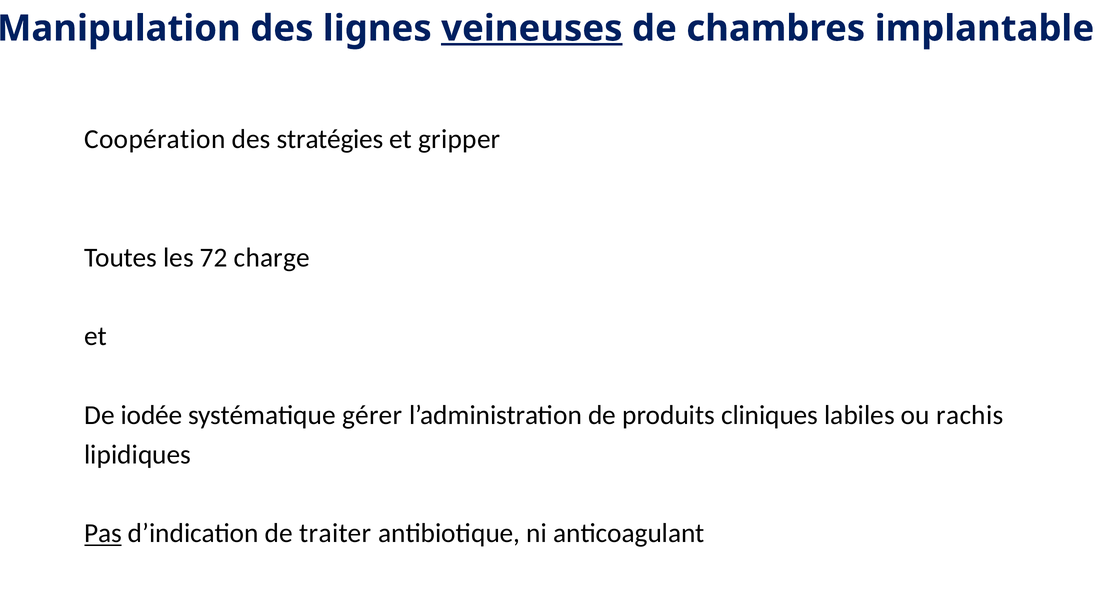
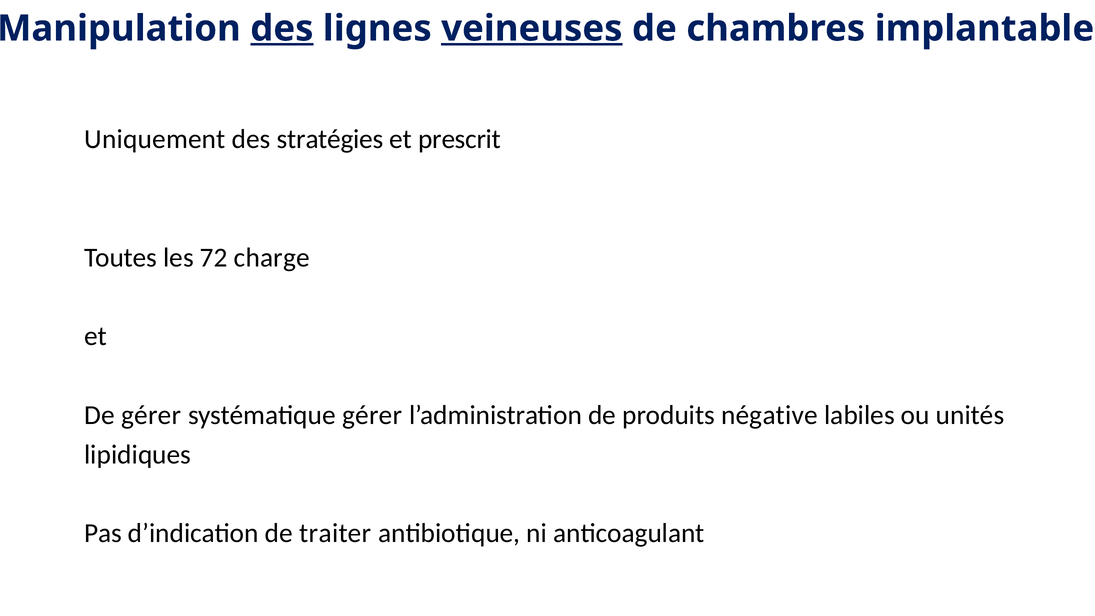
des at (282, 28) underline: none -> present
Coopération: Coopération -> Uniquement
gripper: gripper -> prescrit
De iodée: iodée -> gérer
cliniques: cliniques -> négative
rachis: rachis -> unités
Pas underline: present -> none
